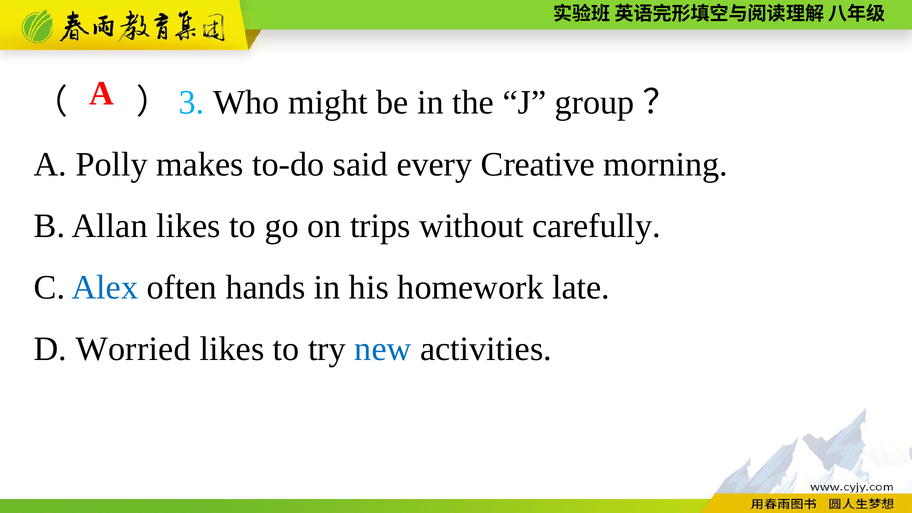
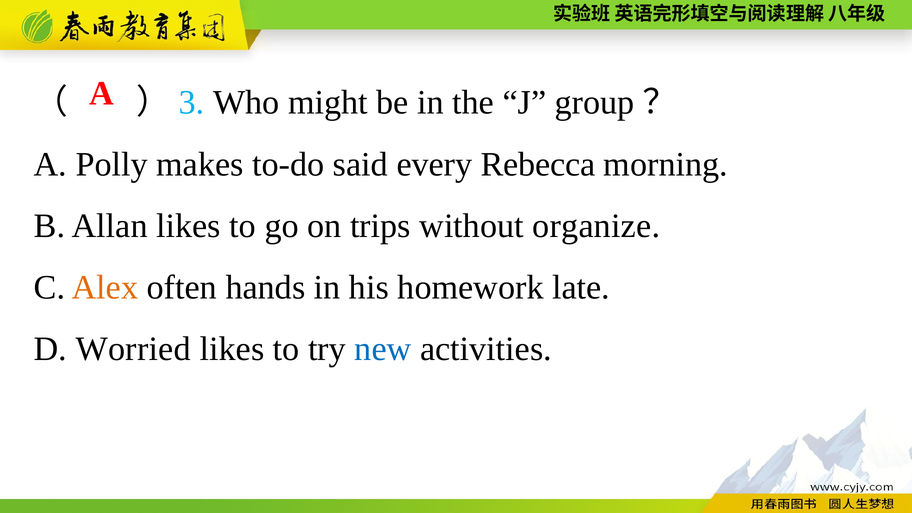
Creative: Creative -> Rebecca
carefully: carefully -> organize
Alex colour: blue -> orange
